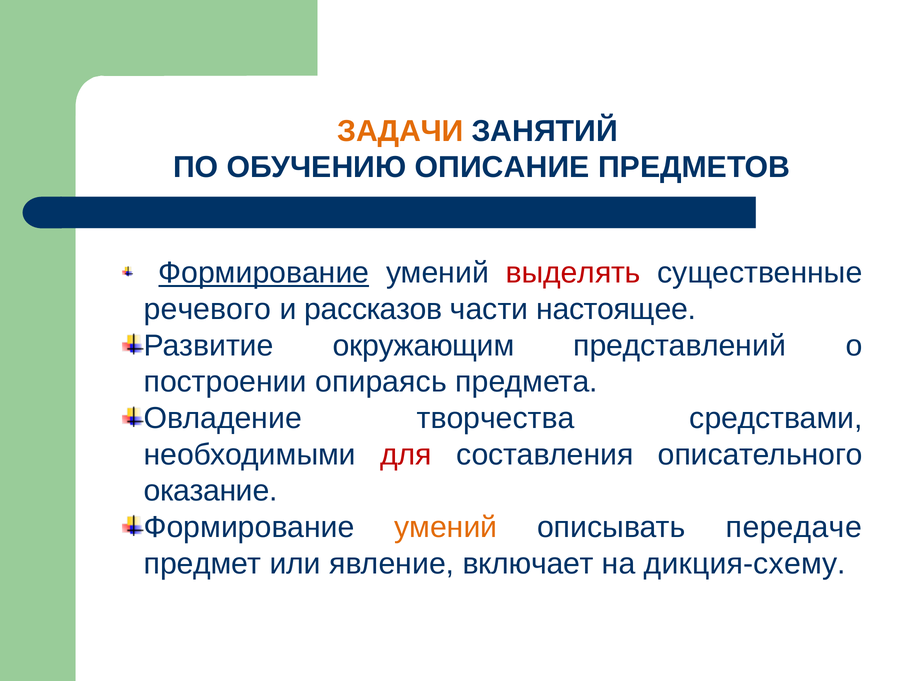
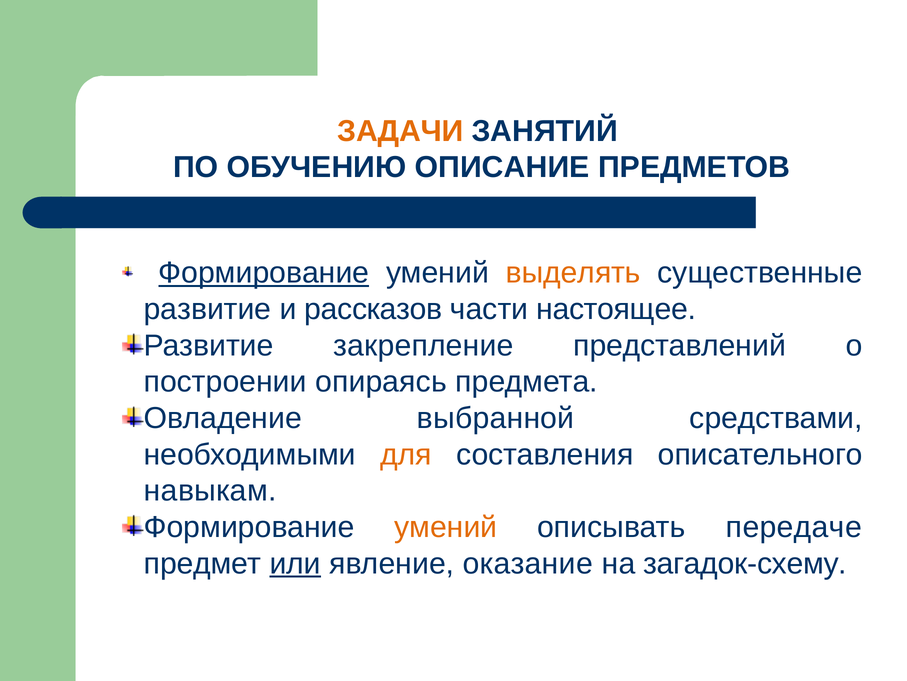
выделять colour: red -> orange
речевого at (207, 309): речевого -> развитие
окружающим: окружающим -> закрепление
творчества: творчества -> выбранной
для colour: red -> orange
оказание: оказание -> навыкам
или underline: none -> present
включает: включает -> оказание
дикция-схему: дикция-схему -> загадок-схему
